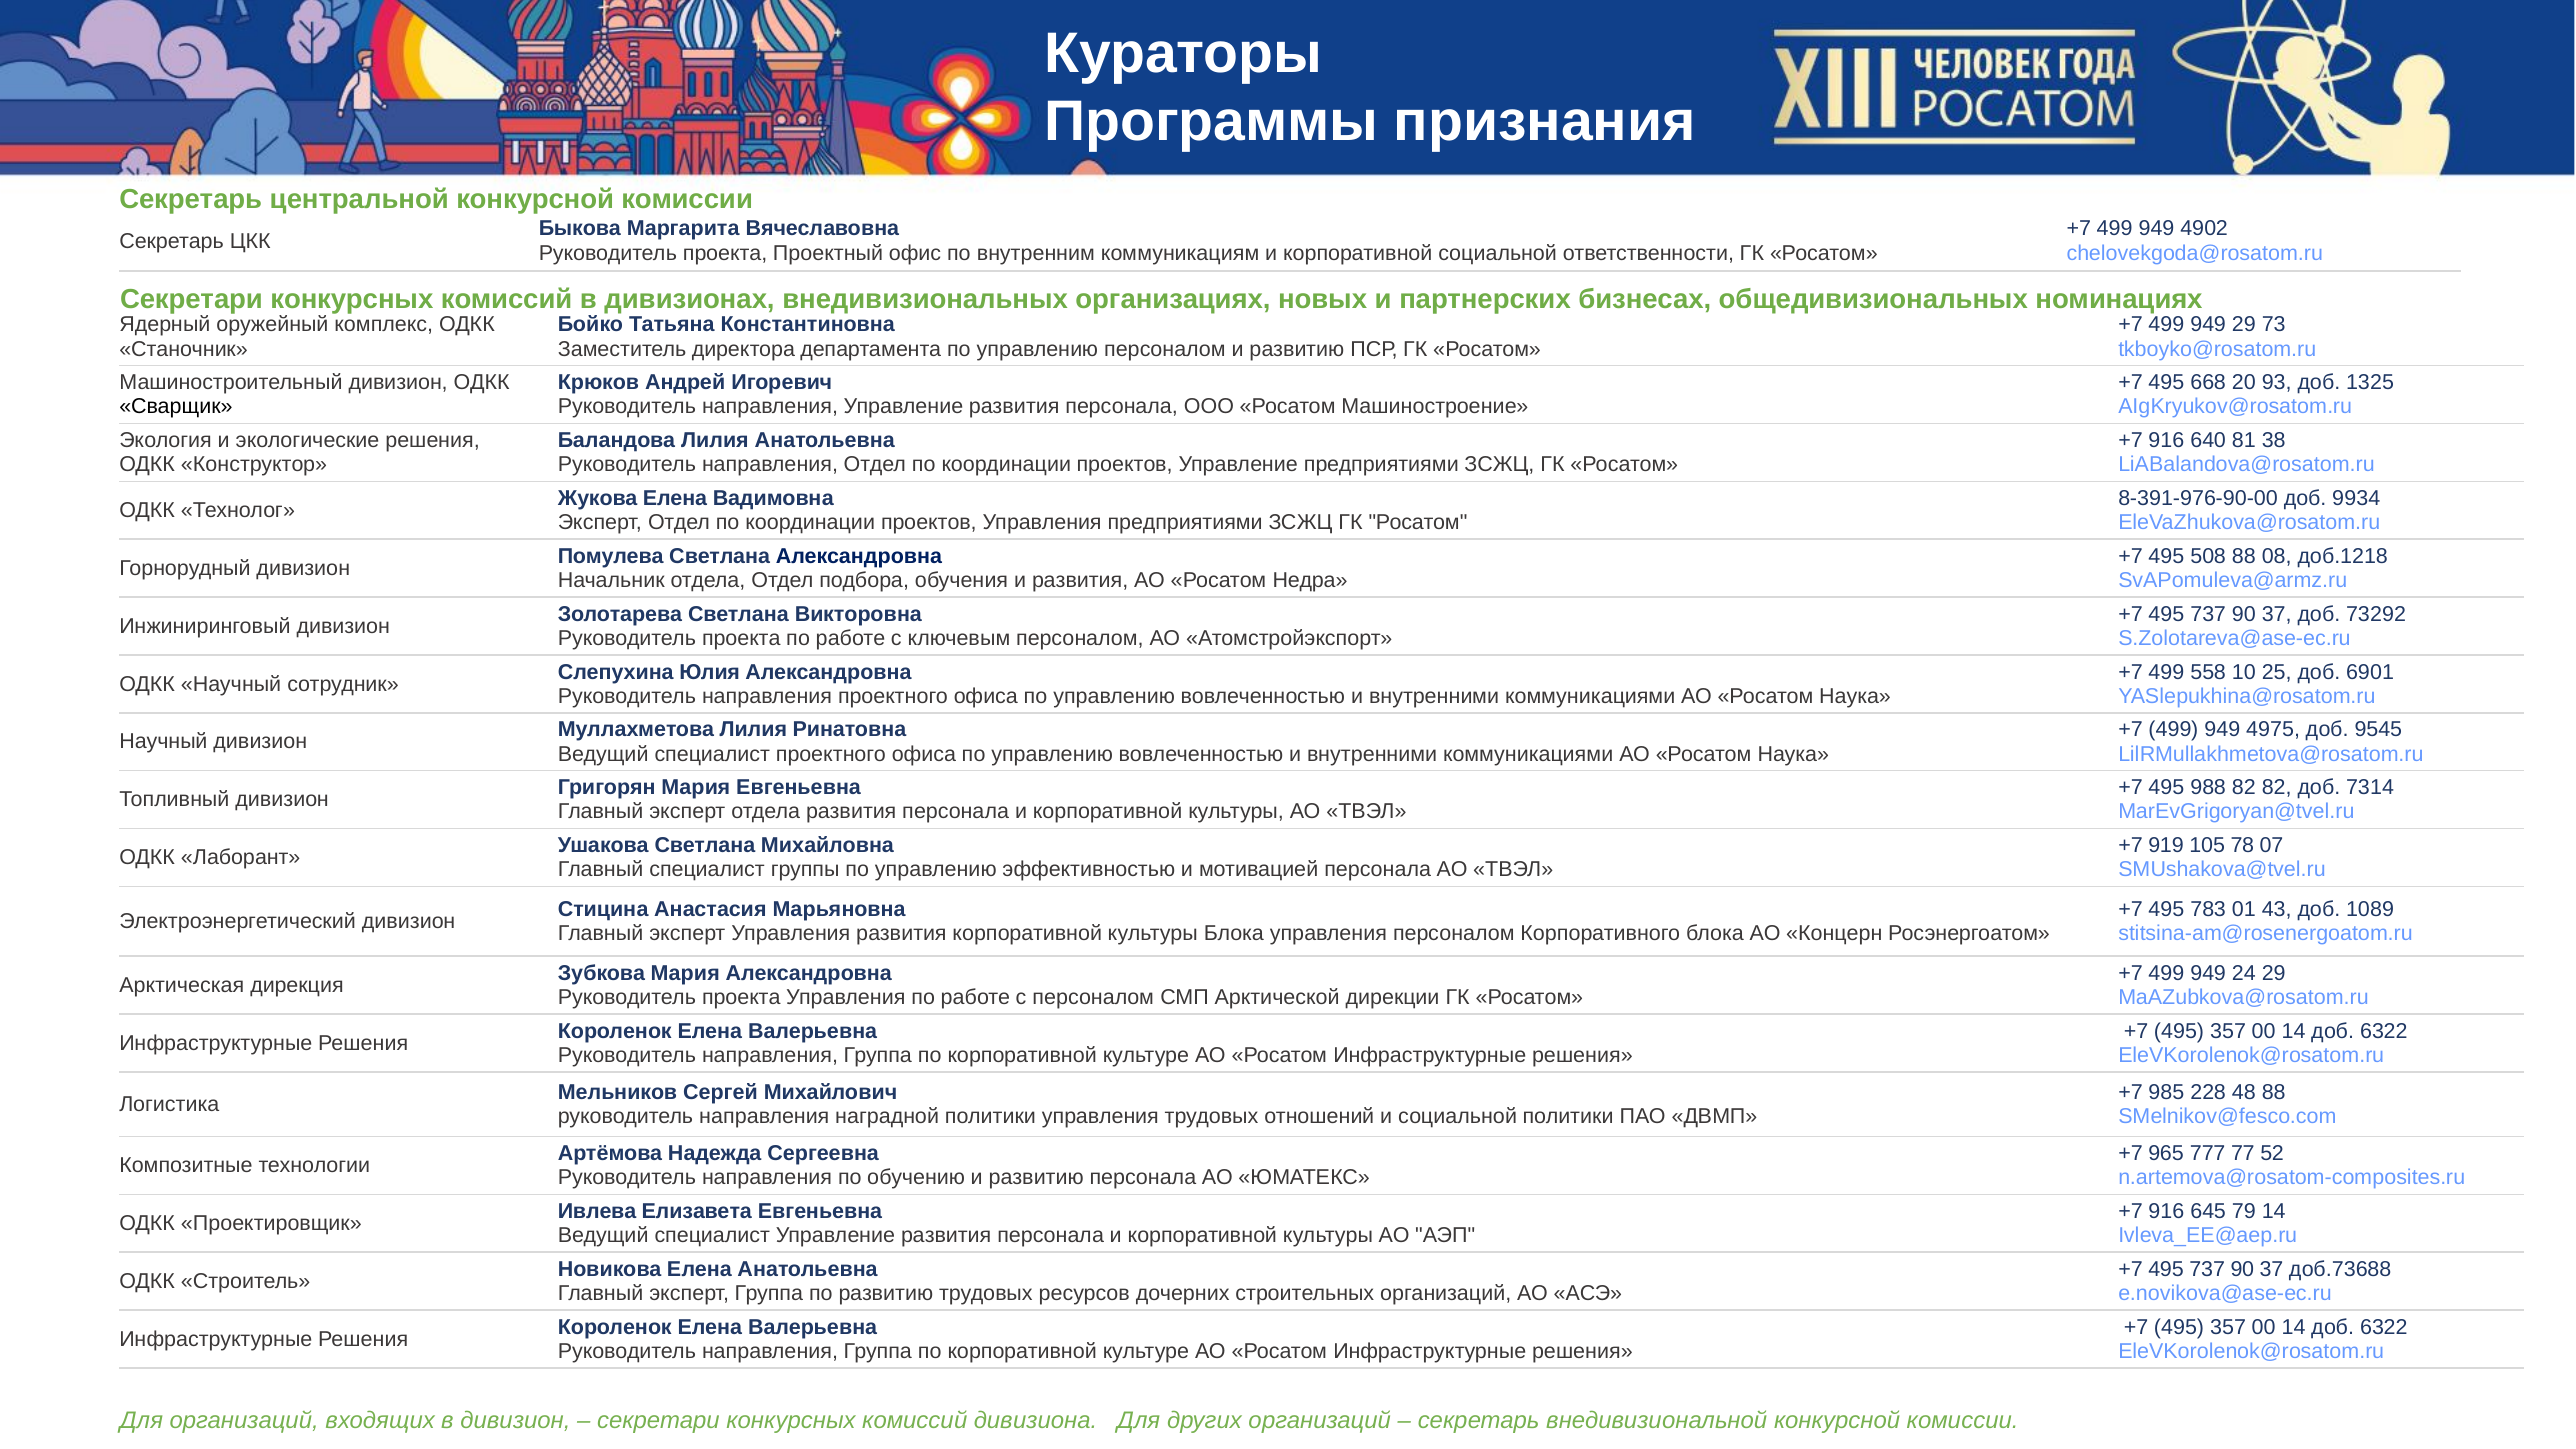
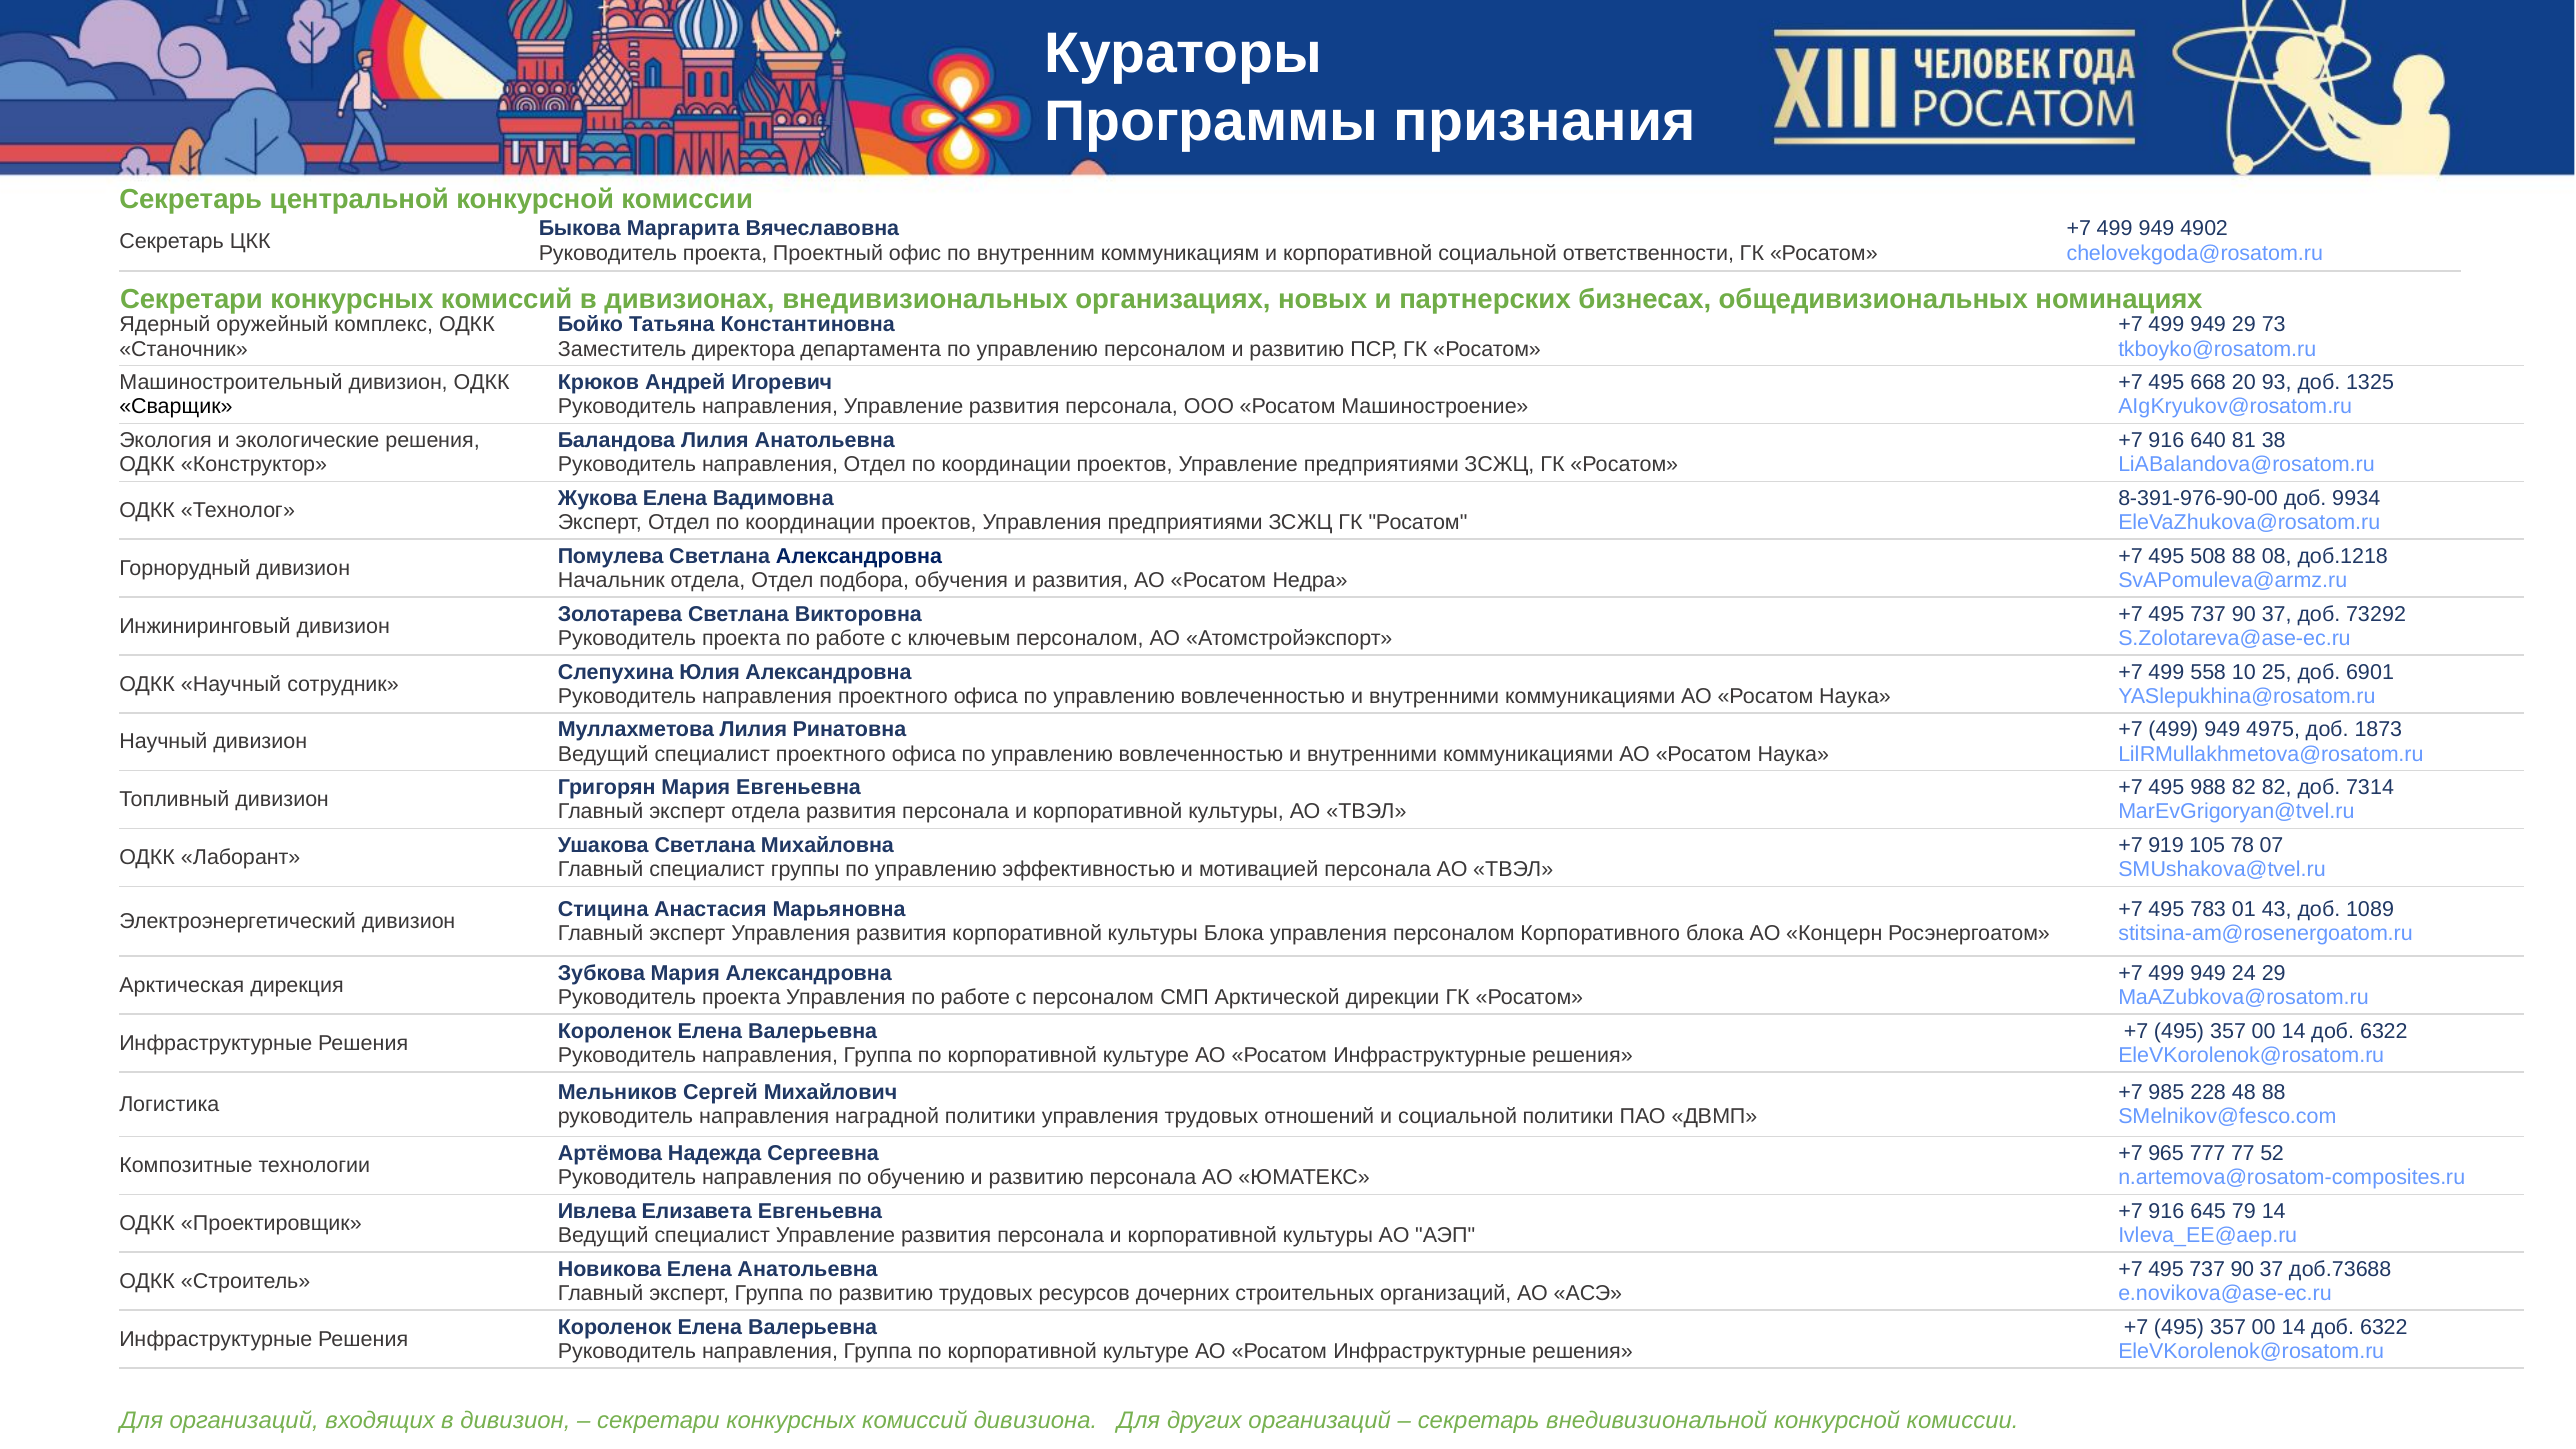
9545: 9545 -> 1873
